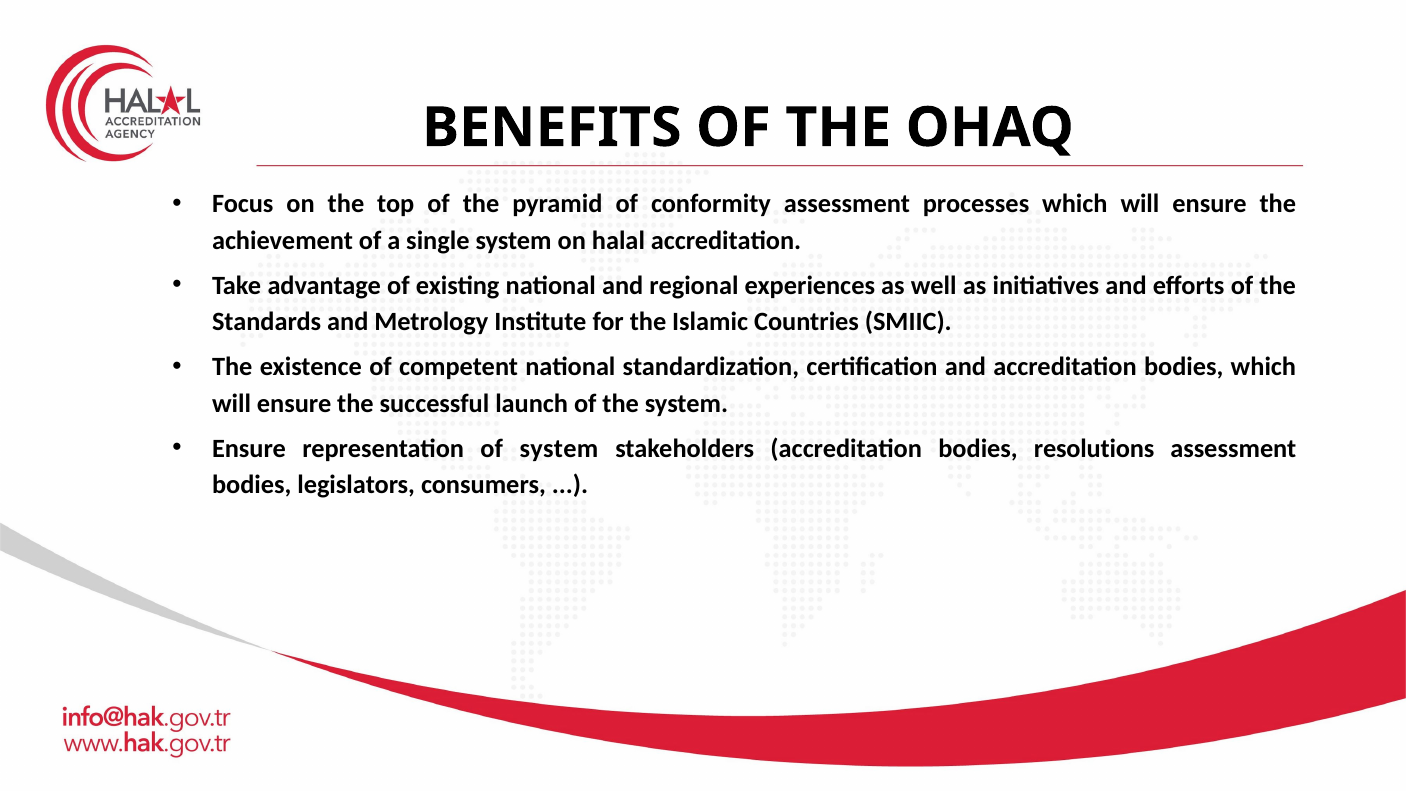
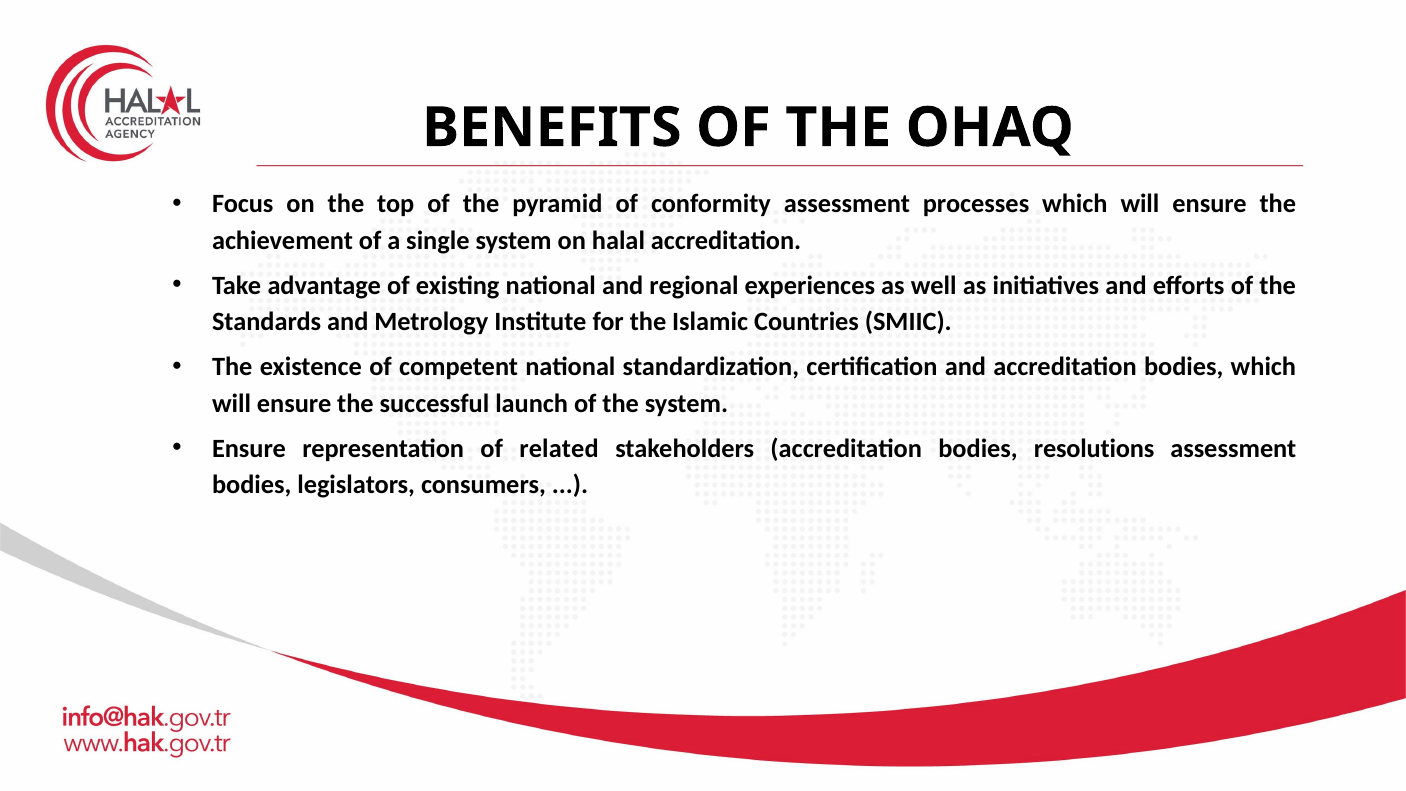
of system: system -> related
